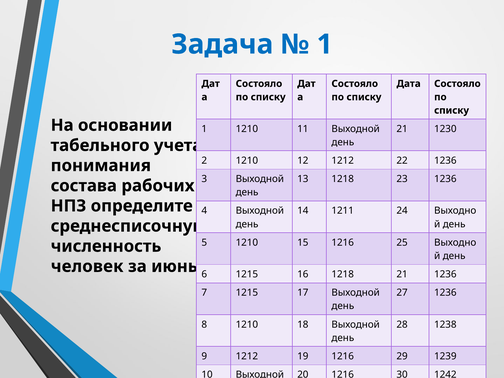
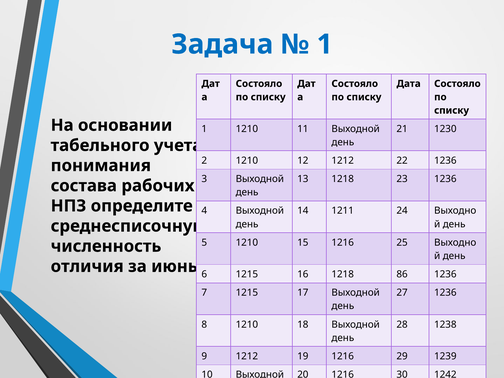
человек: человек -> отличия
1218 21: 21 -> 86
